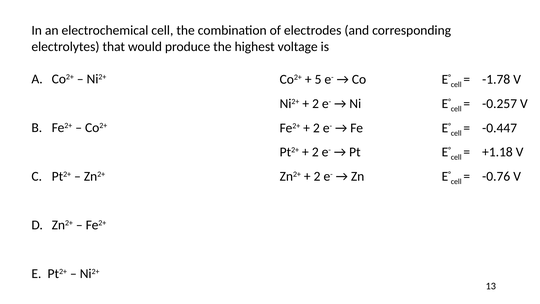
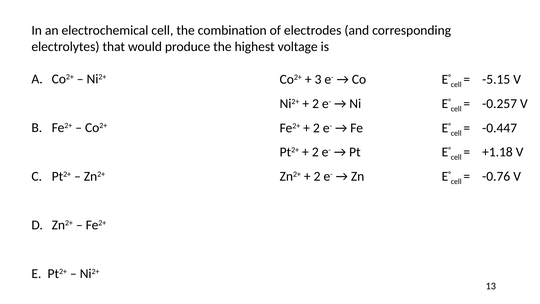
5: 5 -> 3
-1.78: -1.78 -> -5.15
